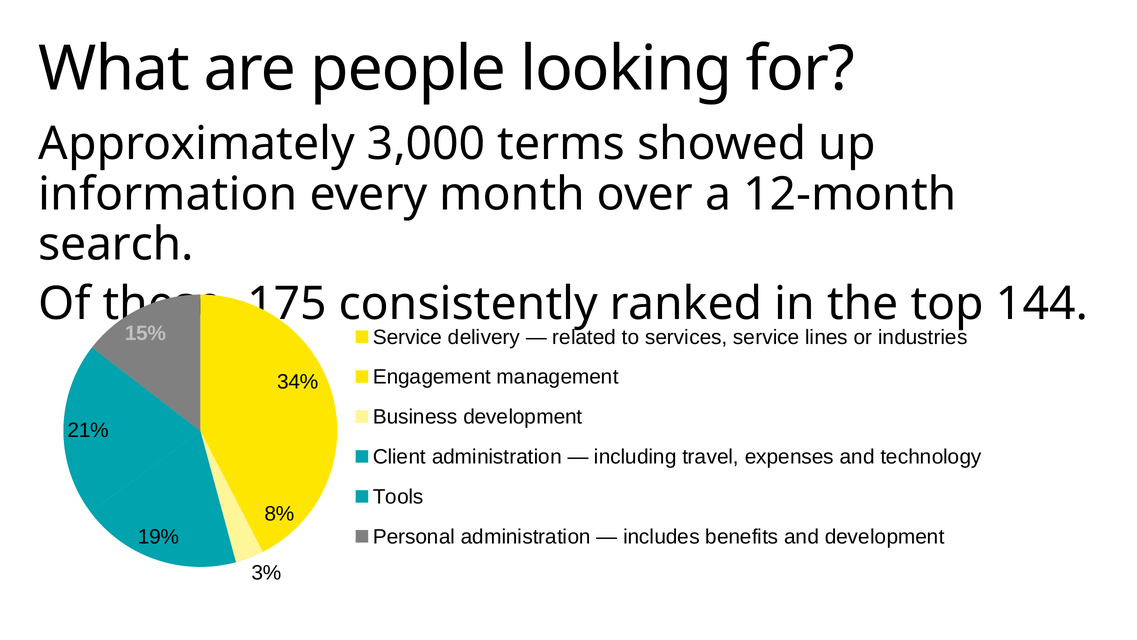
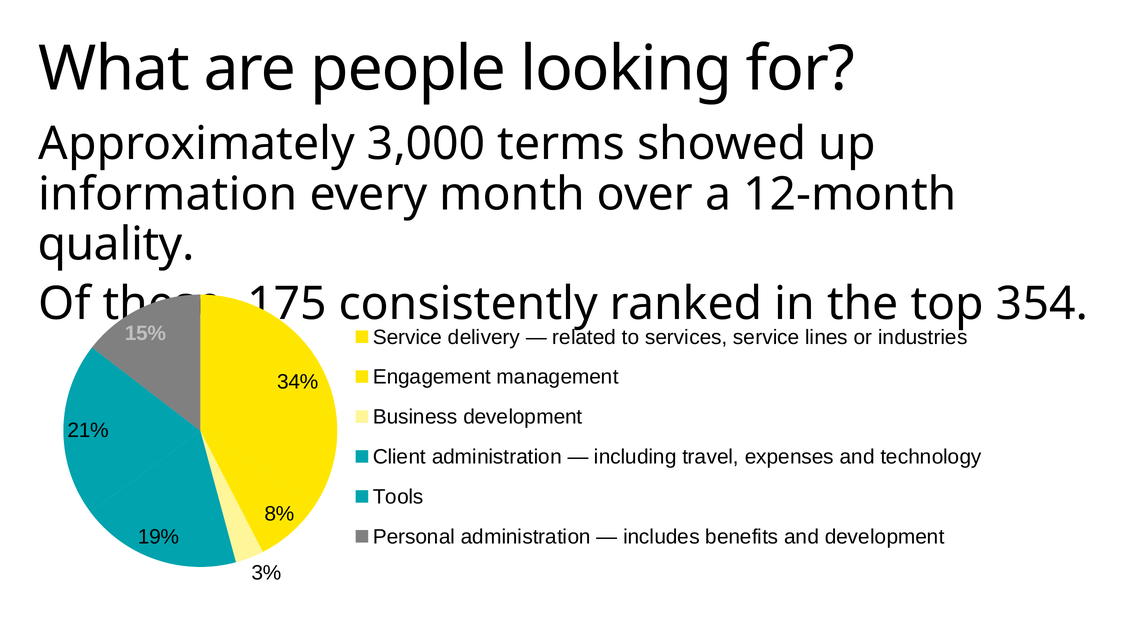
search: search -> quality
144: 144 -> 354
